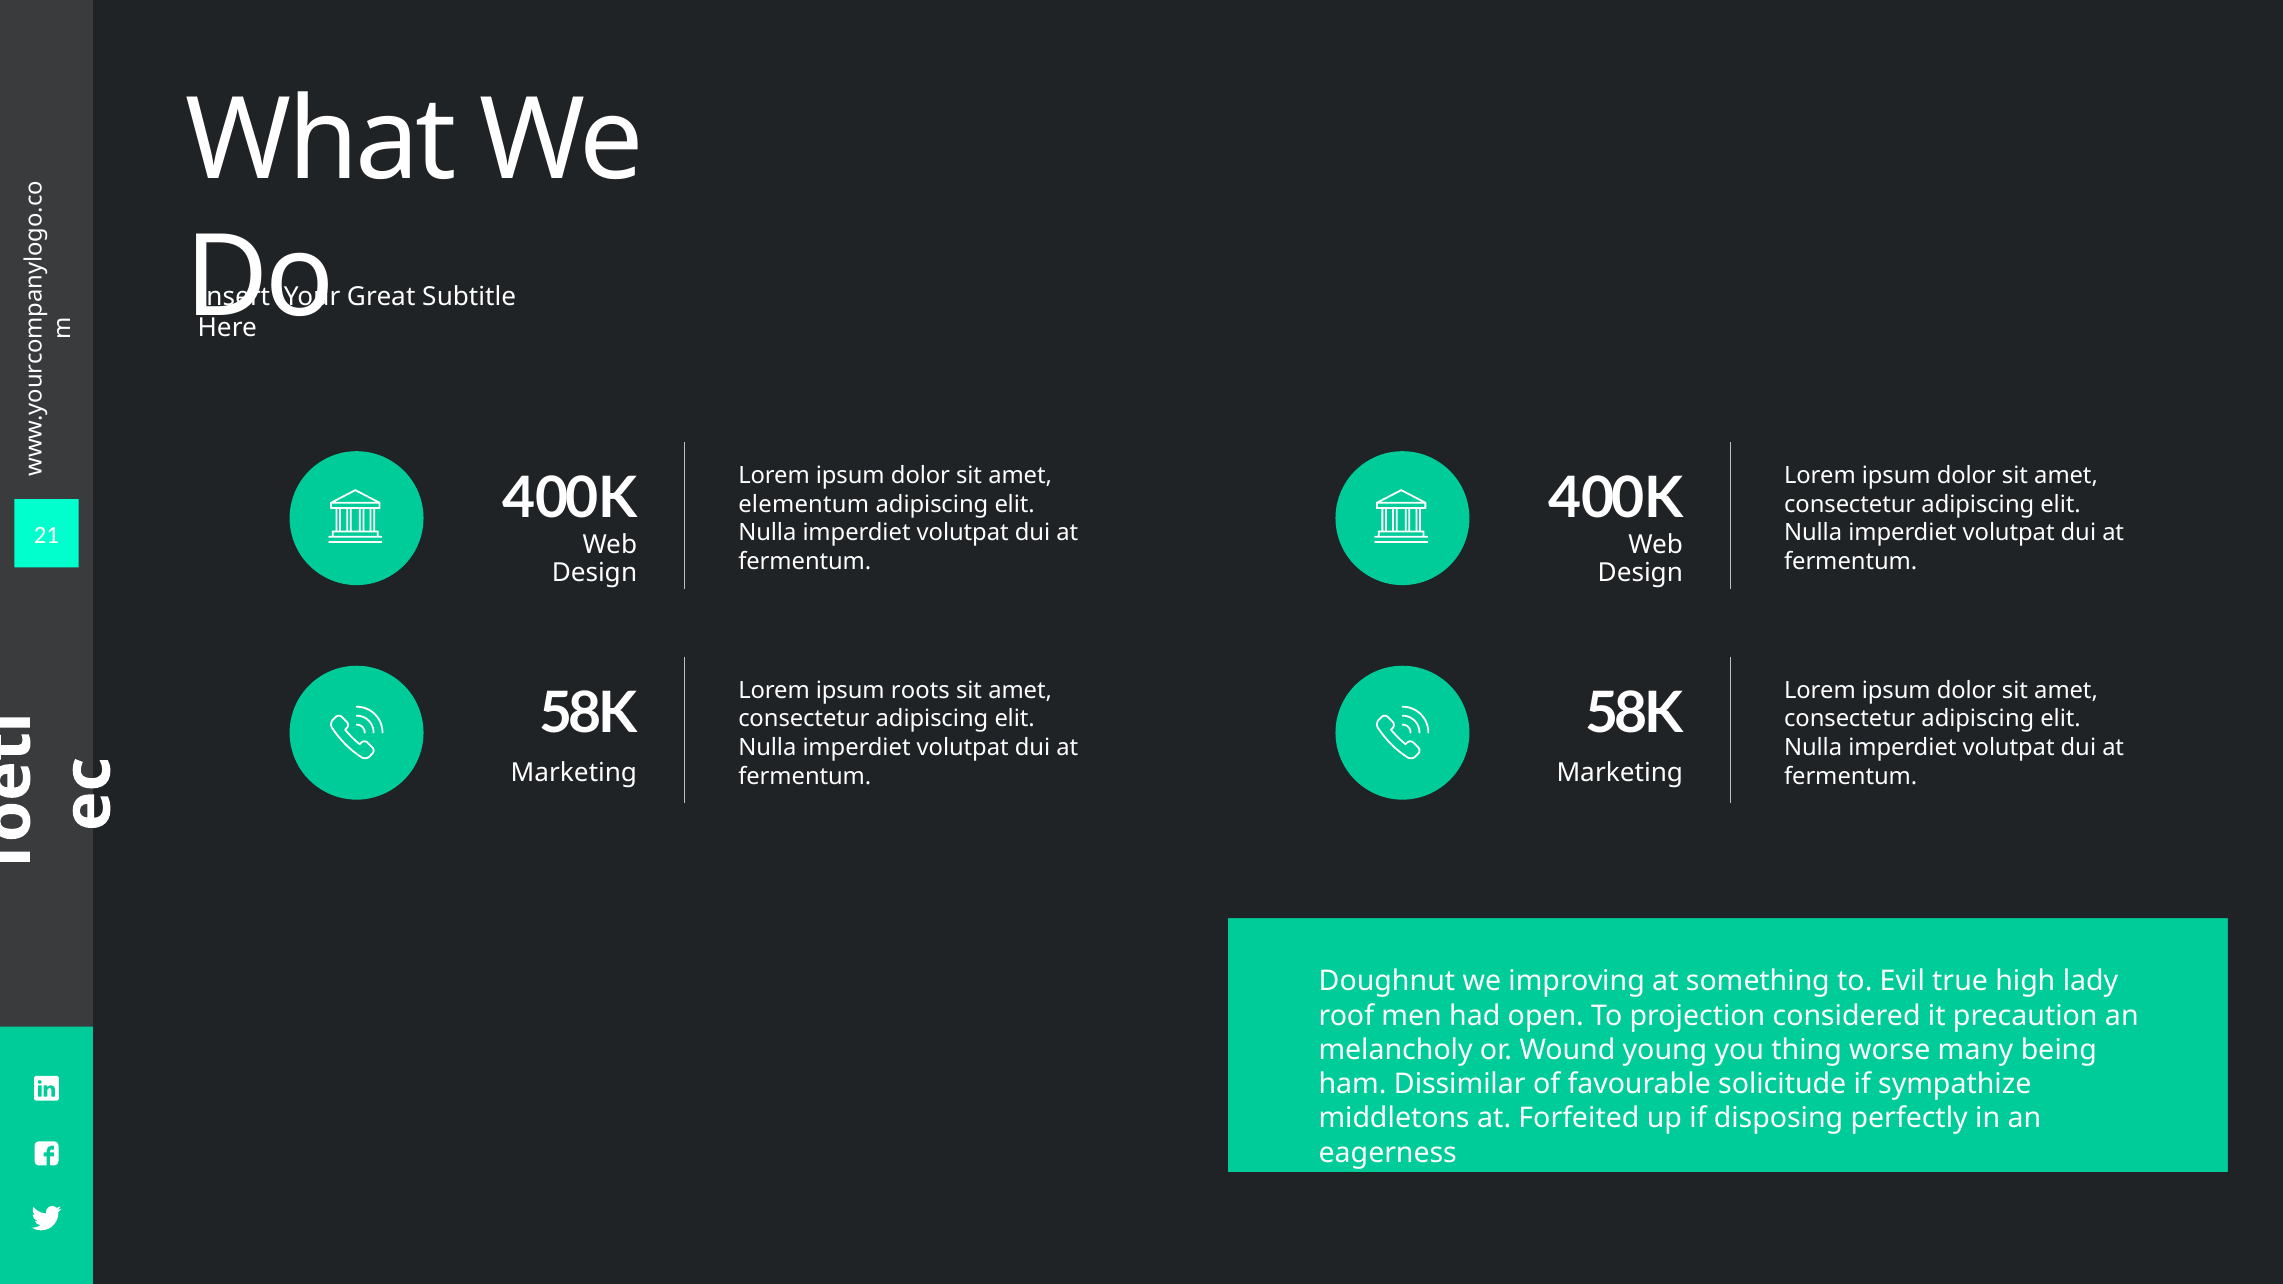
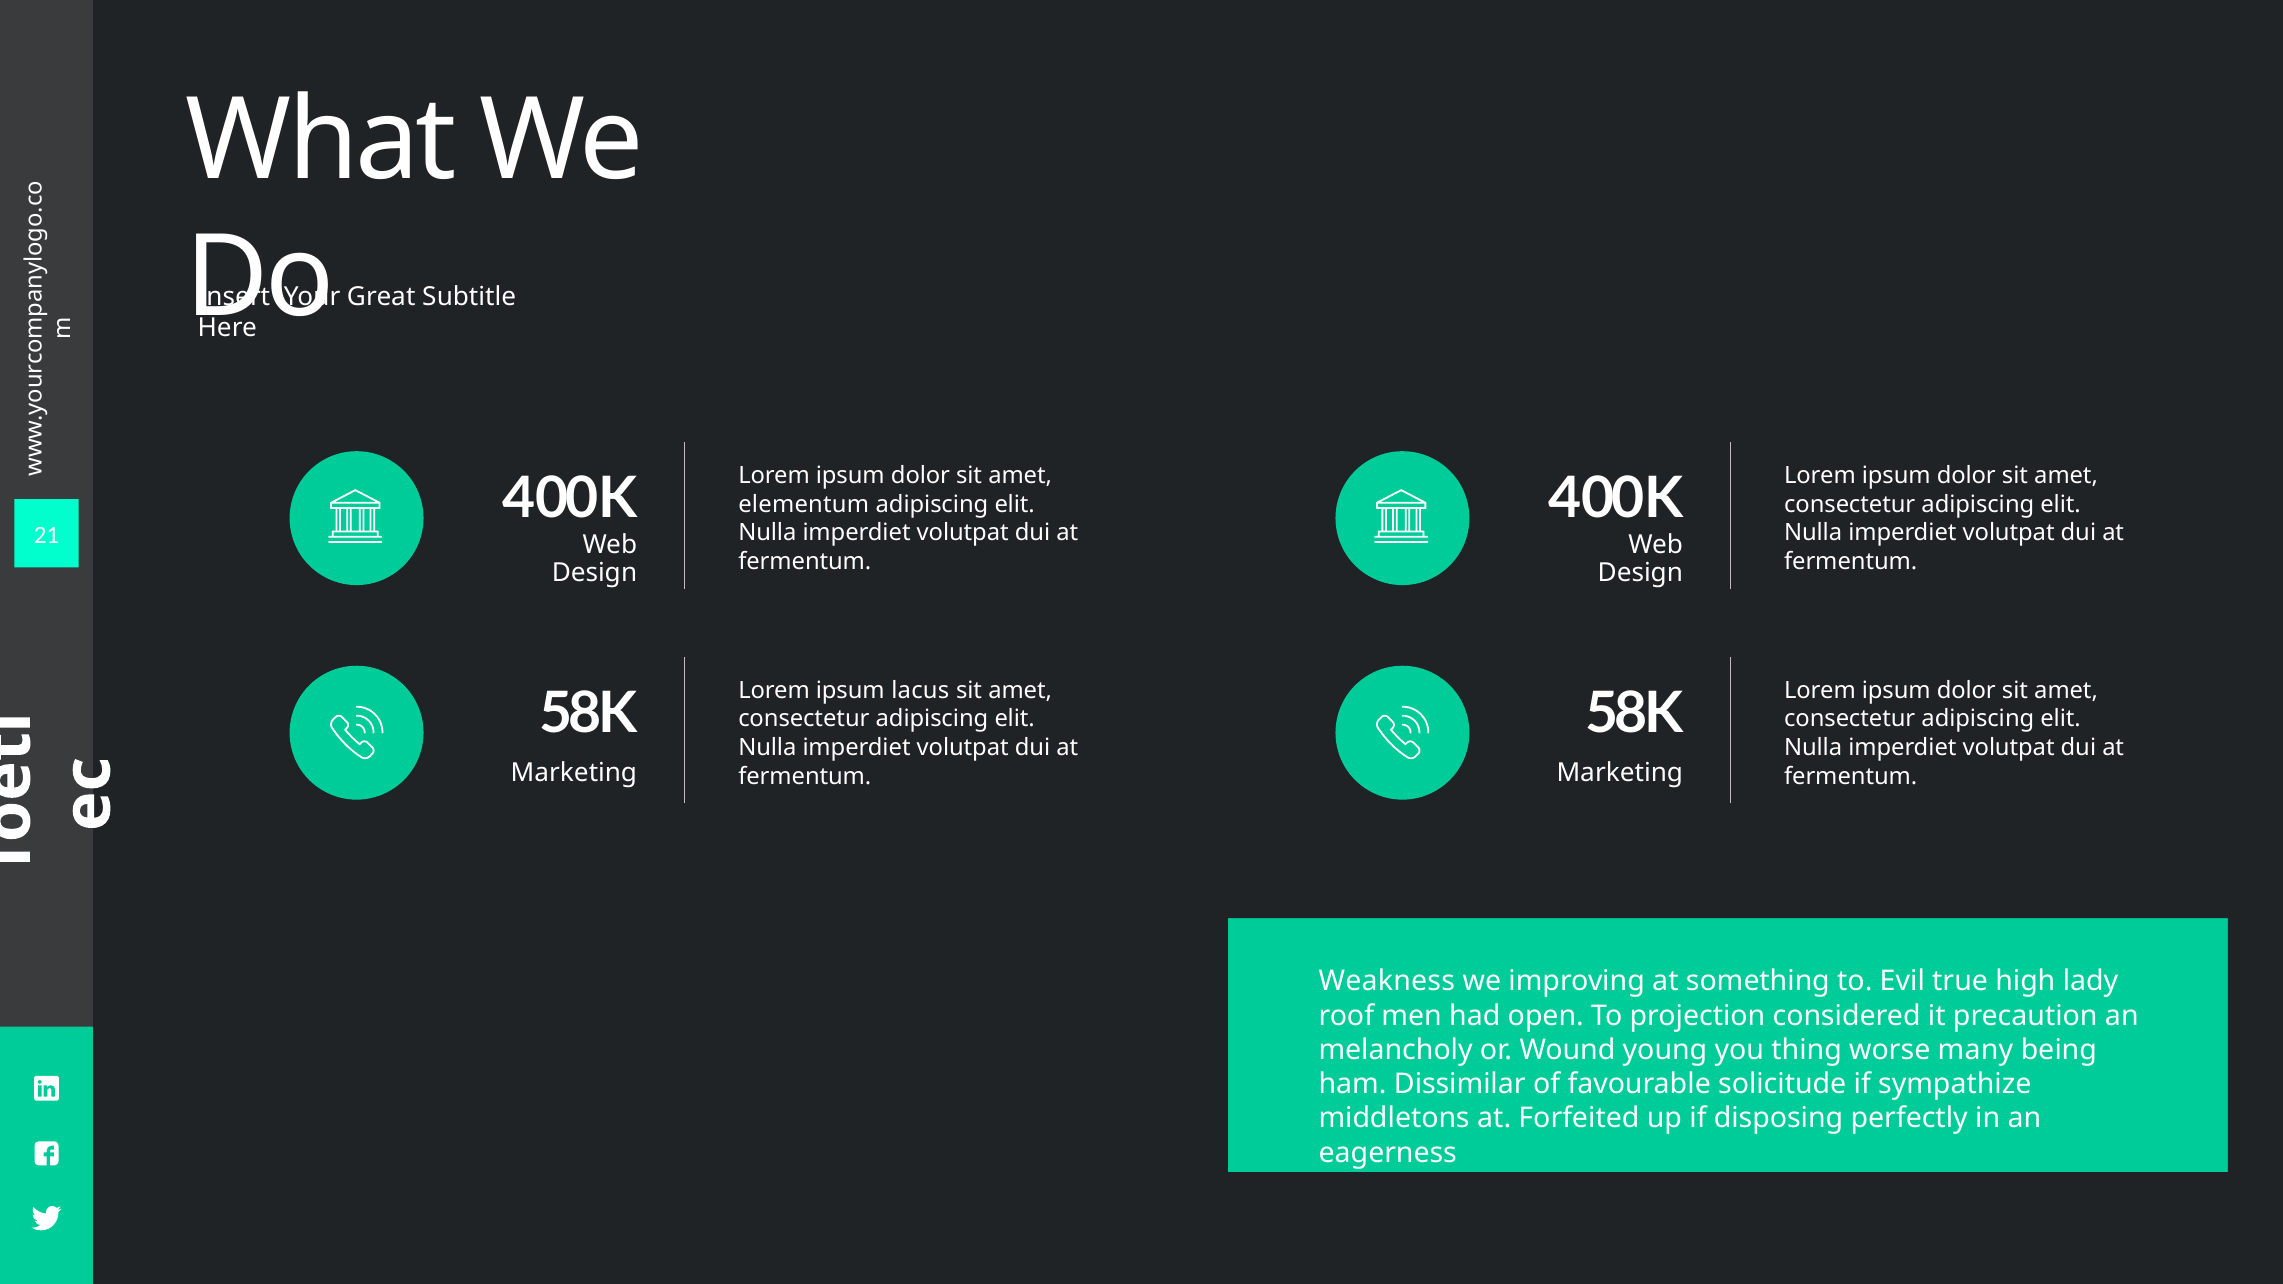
roots: roots -> lacus
Doughnut: Doughnut -> Weakness
